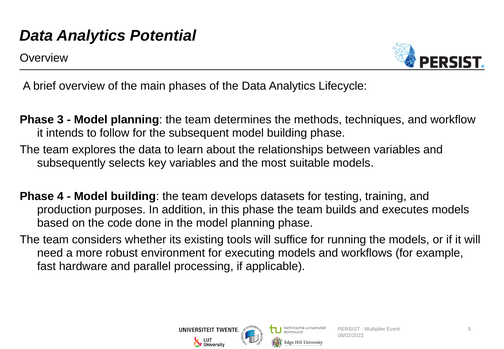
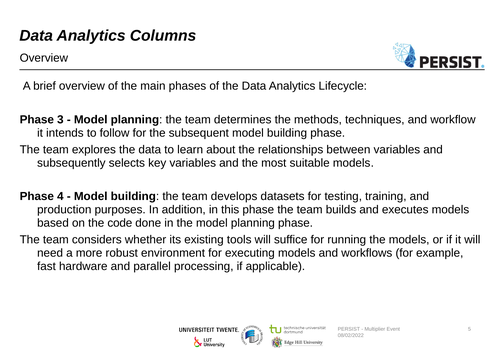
Potential: Potential -> Columns
